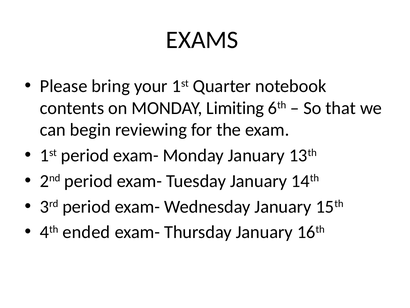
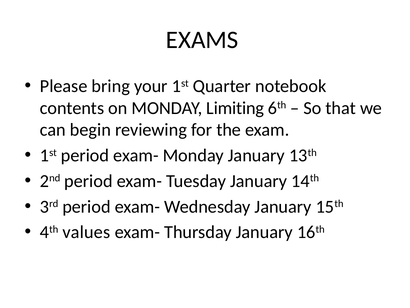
ended: ended -> values
